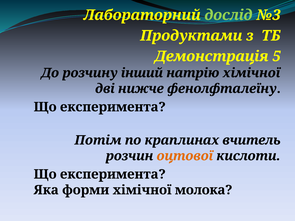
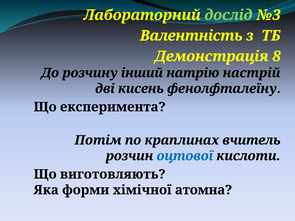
Продуктами: Продуктами -> Валентність
5: 5 -> 8
натрію хімічної: хімічної -> настрій
нижче: нижче -> кисень
оцтової colour: orange -> blue
експеримента at (113, 174): експеримента -> виготовляють
молока: молока -> атомна
